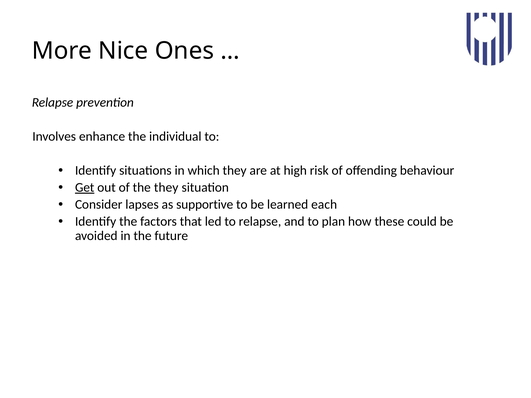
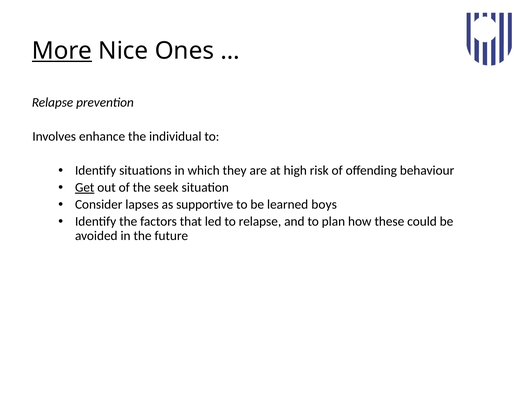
More underline: none -> present
the they: they -> seek
each: each -> boys
